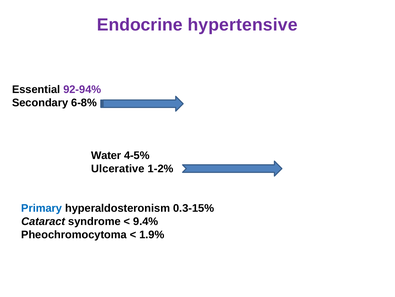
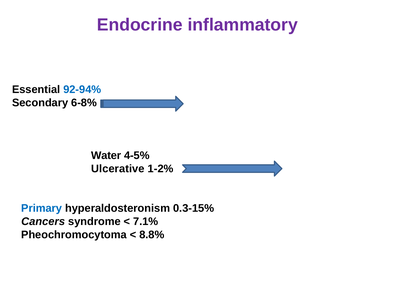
hypertensive: hypertensive -> inflammatory
92-94% colour: purple -> blue
Cataract: Cataract -> Cancers
9.4%: 9.4% -> 7.1%
1.9%: 1.9% -> 8.8%
